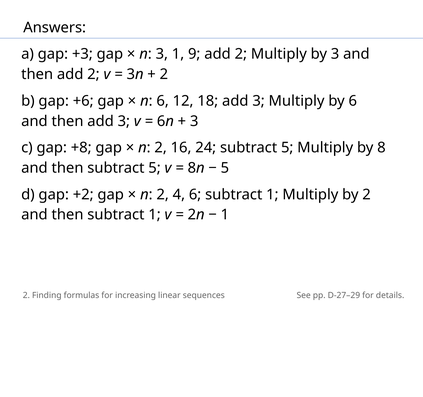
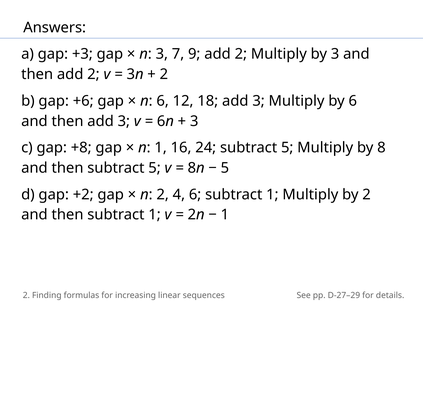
3 1: 1 -> 7
2 at (161, 148): 2 -> 1
